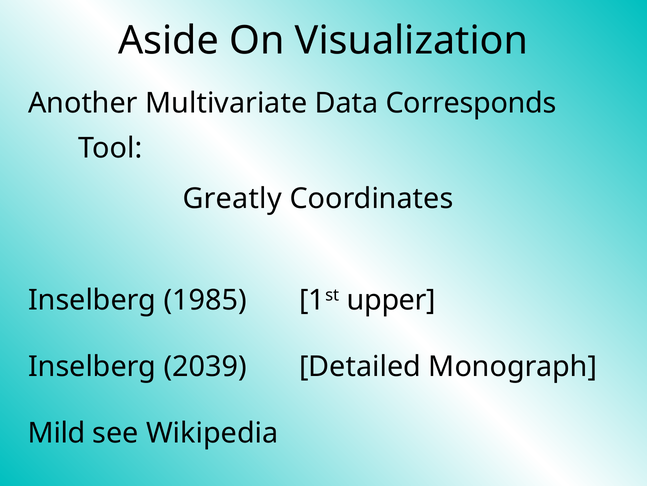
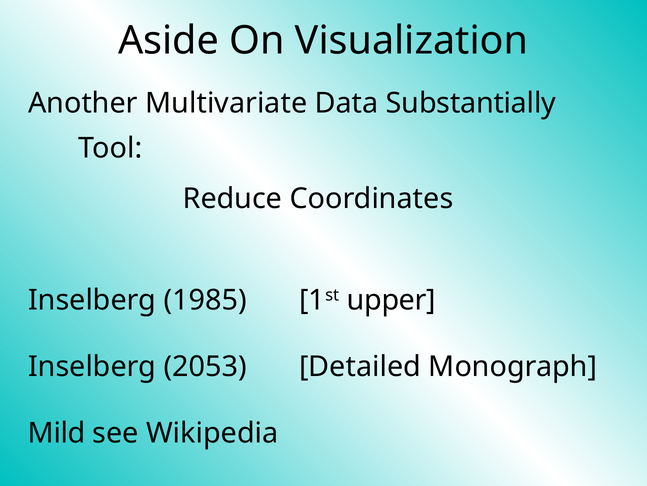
Corresponds: Corresponds -> Substantially
Greatly: Greatly -> Reduce
2039: 2039 -> 2053
